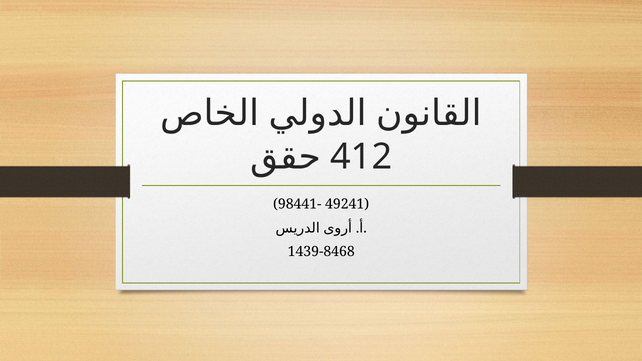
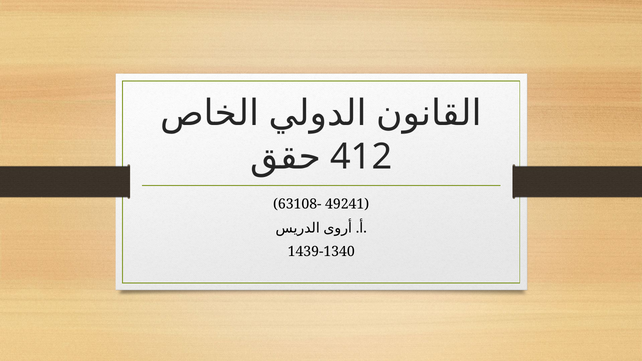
98441-: 98441- -> 63108-
1439-8468: 1439-8468 -> 1439-1340
